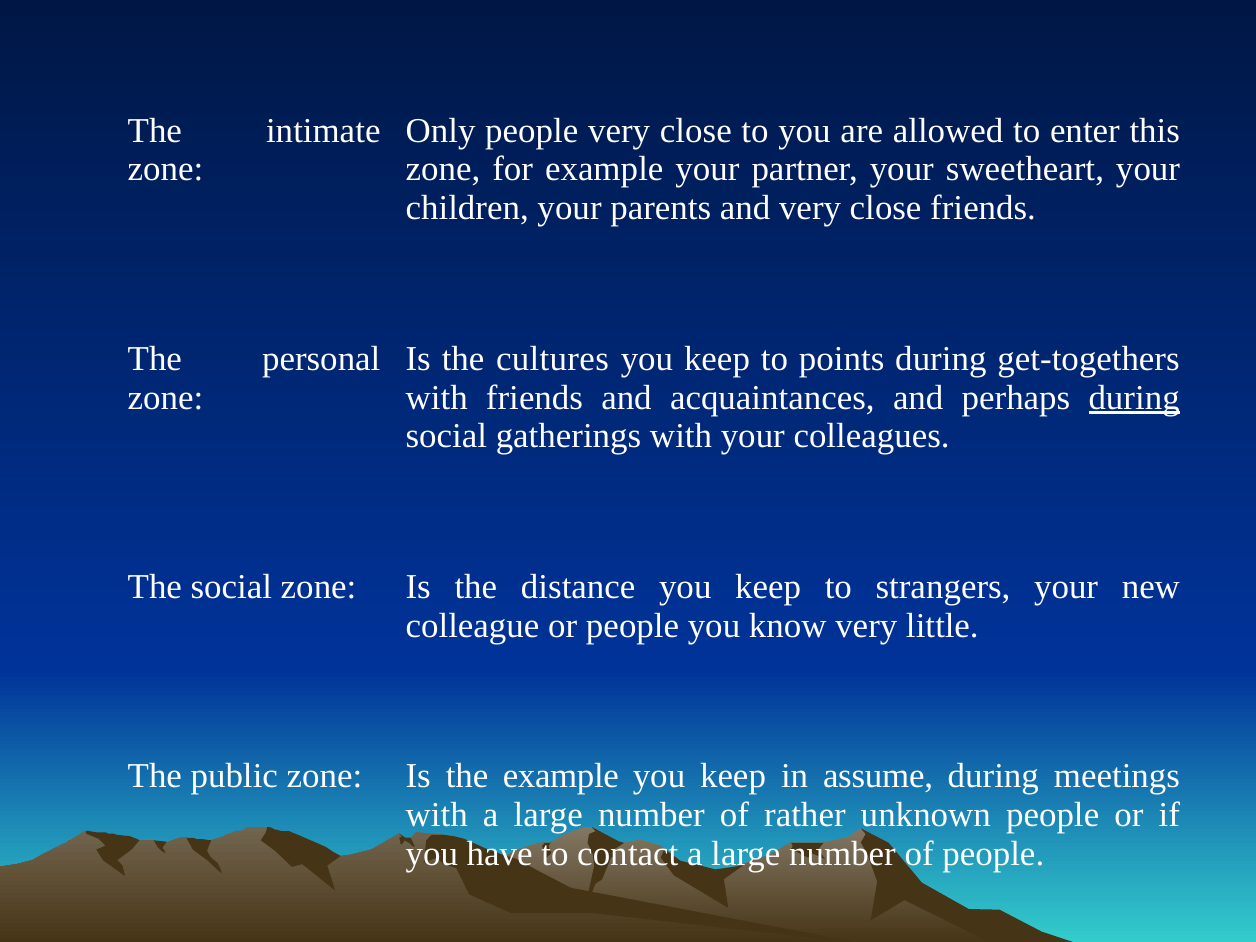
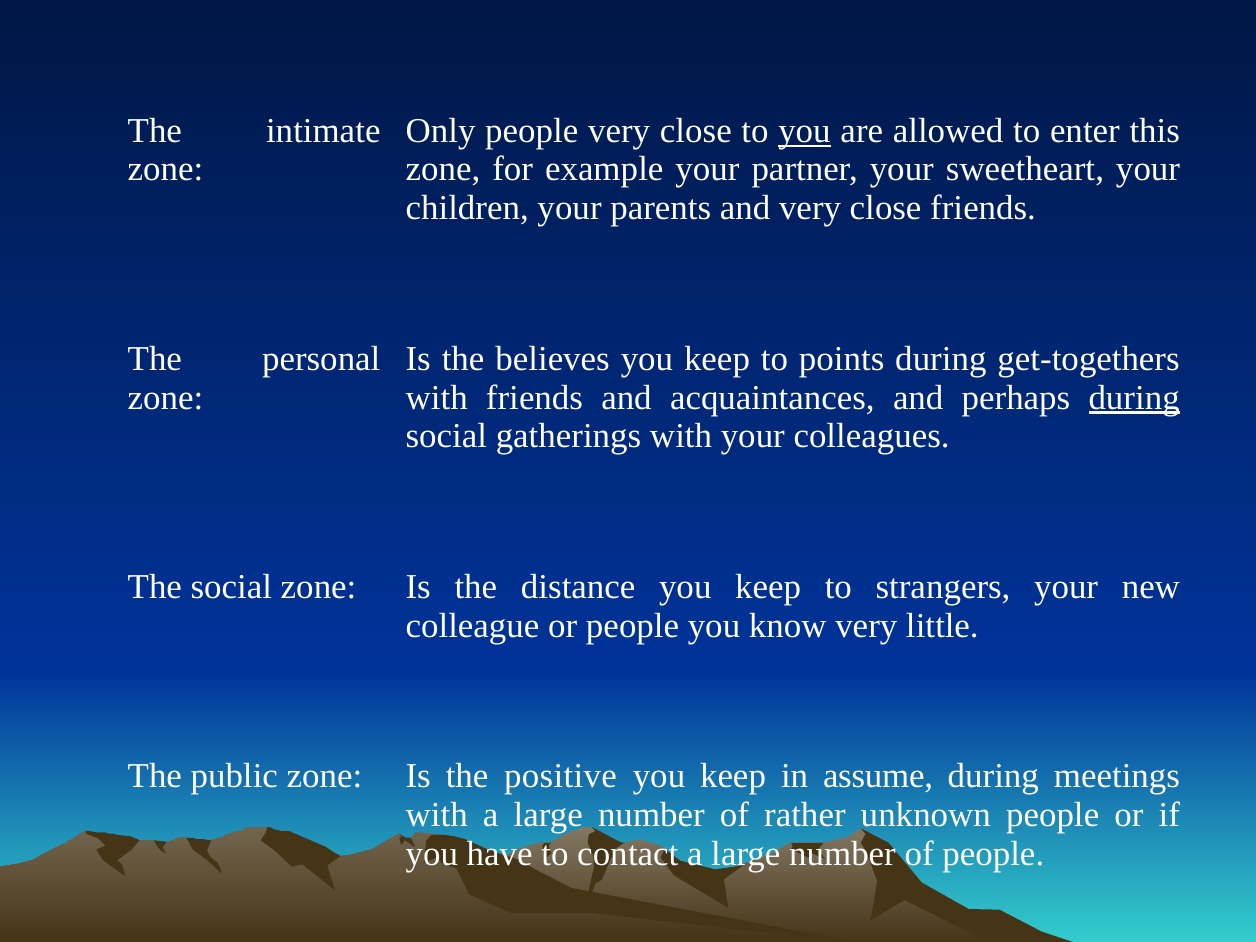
you at (804, 131) underline: none -> present
cultures: cultures -> believes
the example: example -> positive
